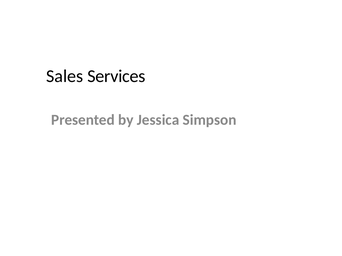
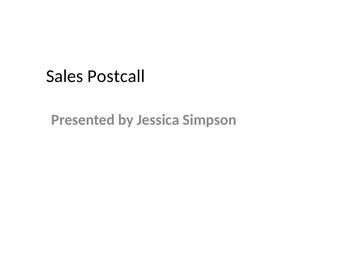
Services: Services -> Postcall
